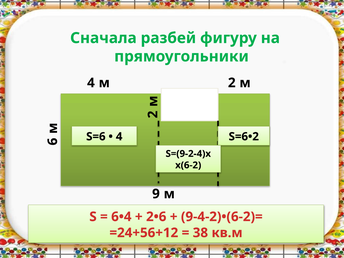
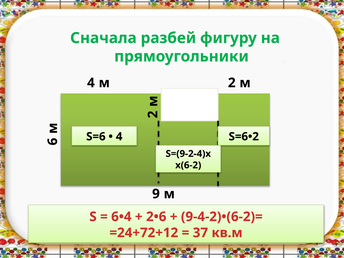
=24+56+12: =24+56+12 -> =24+72+12
38: 38 -> 37
